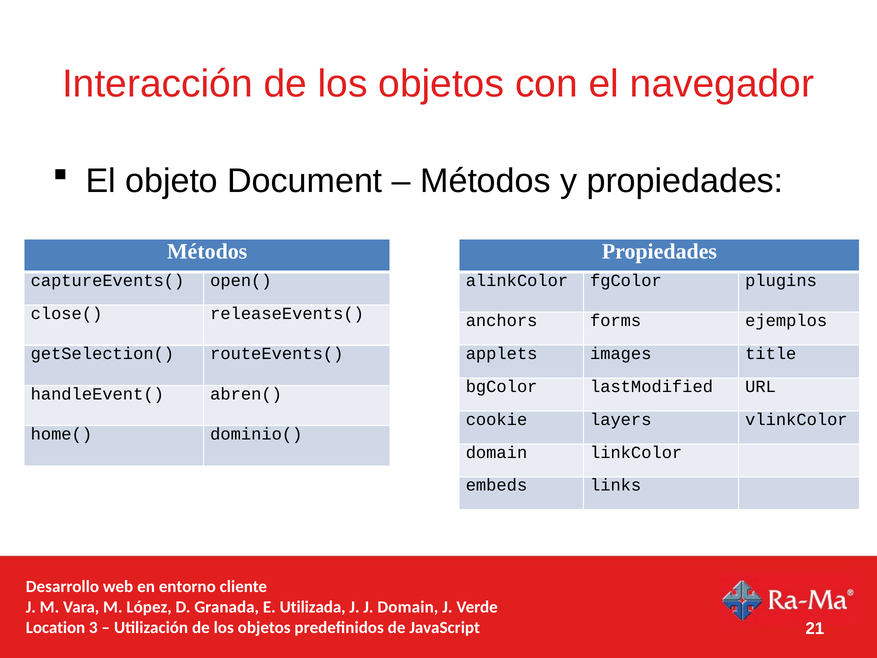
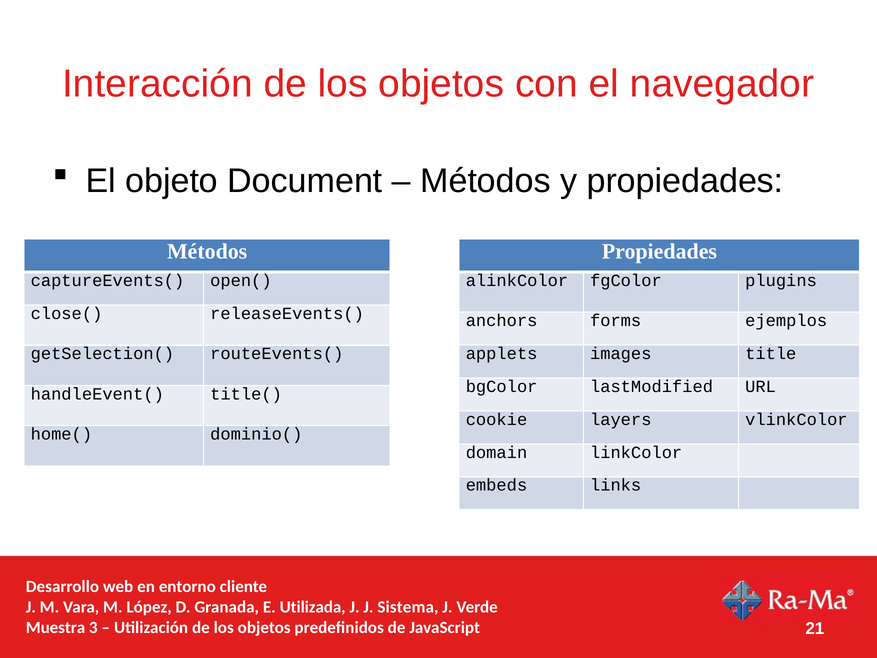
abren(: abren( -> title(
J Domain: Domain -> Sistema
Location: Location -> Muestra
